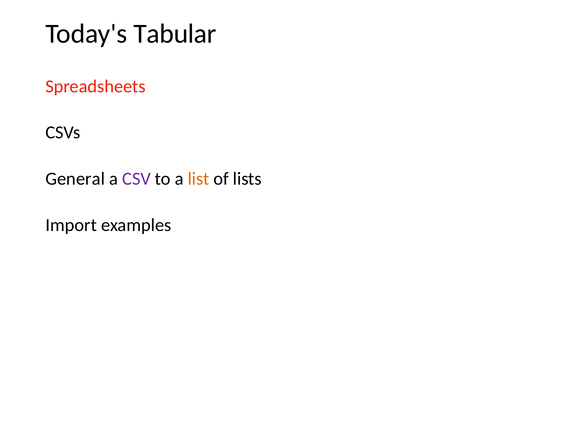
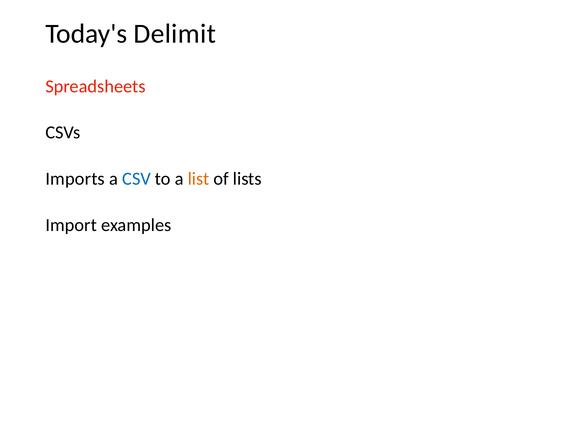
Tabular: Tabular -> Delimit
General: General -> Imports
CSV colour: purple -> blue
